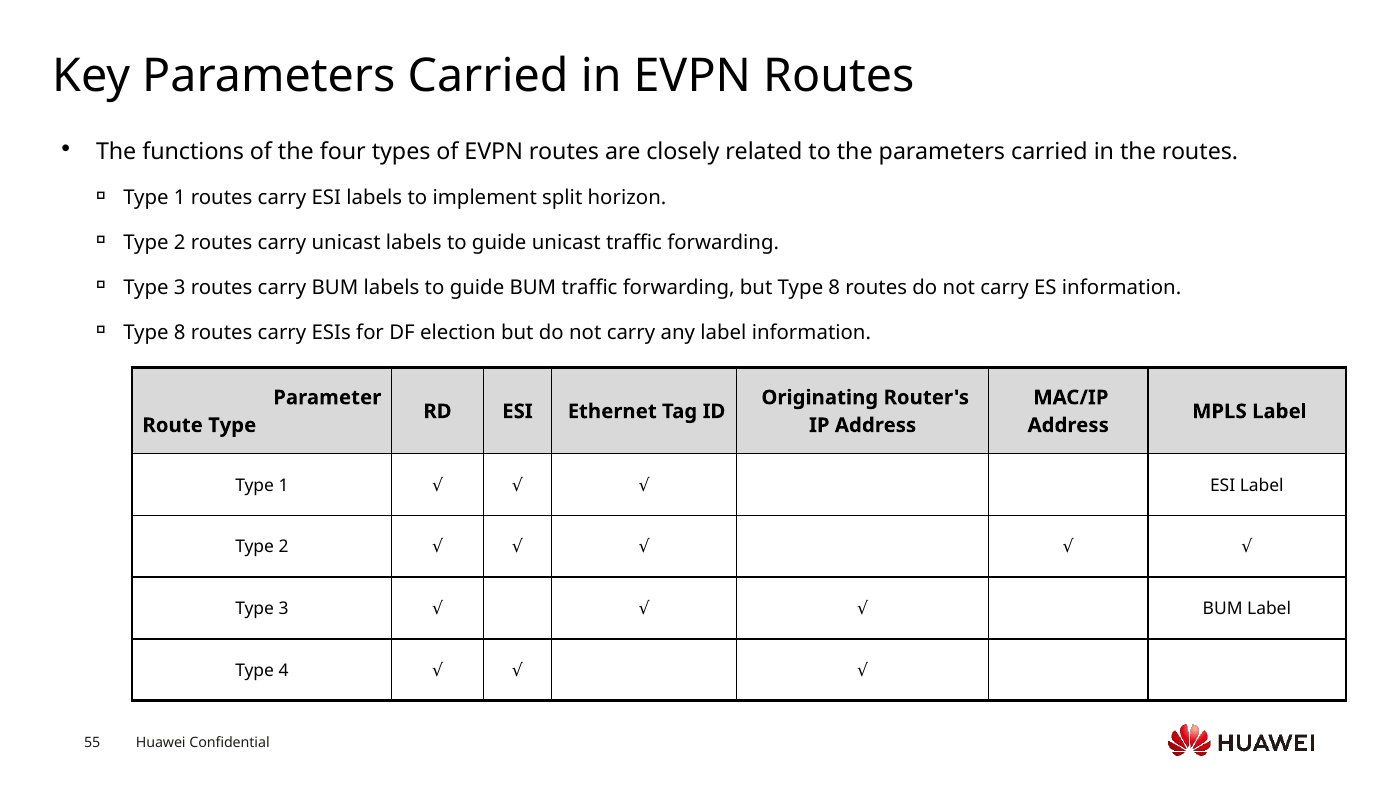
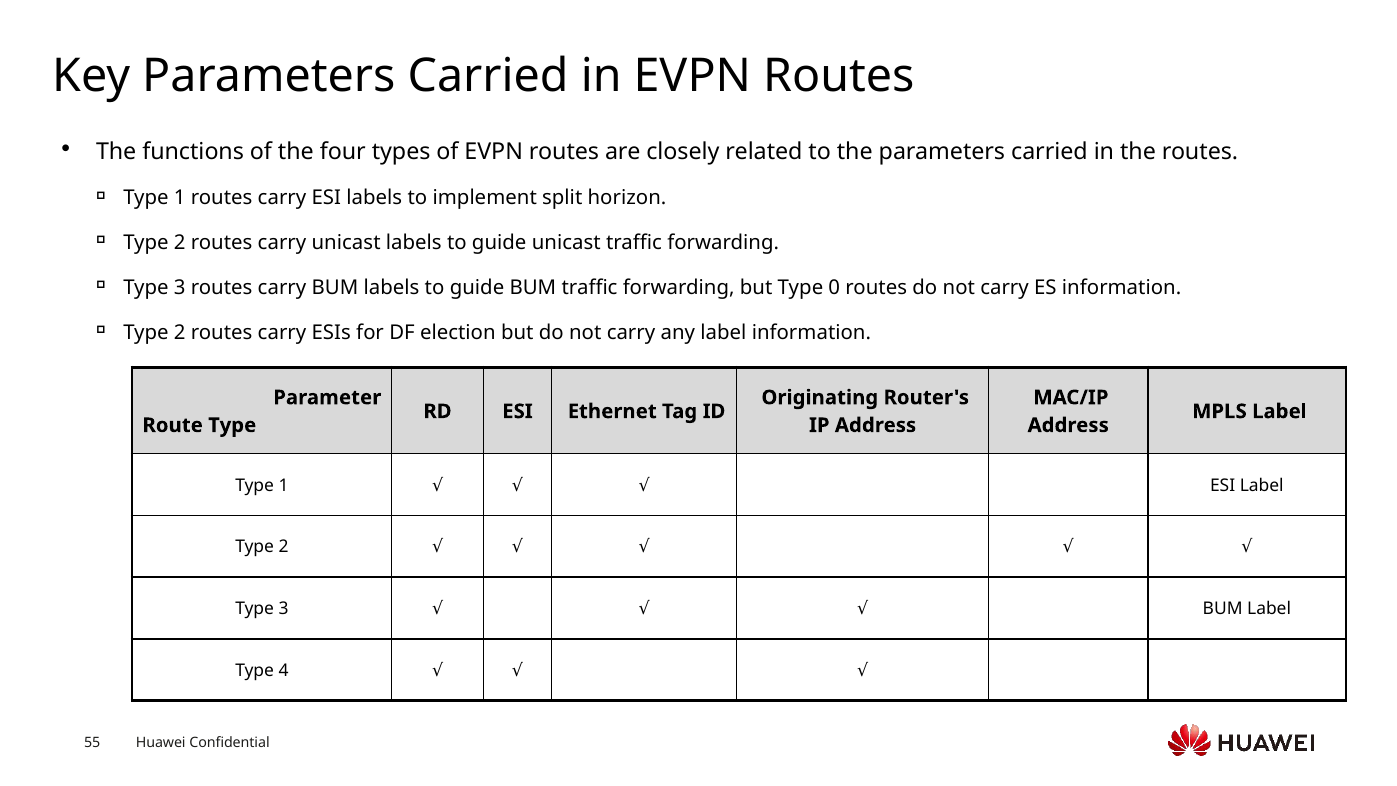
but Type 8: 8 -> 0
8 at (180, 332): 8 -> 2
